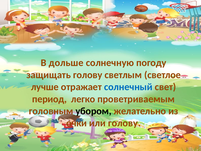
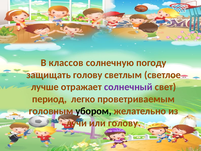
дольше: дольше -> классов
солнечный colour: blue -> purple
очки: очки -> лучи
